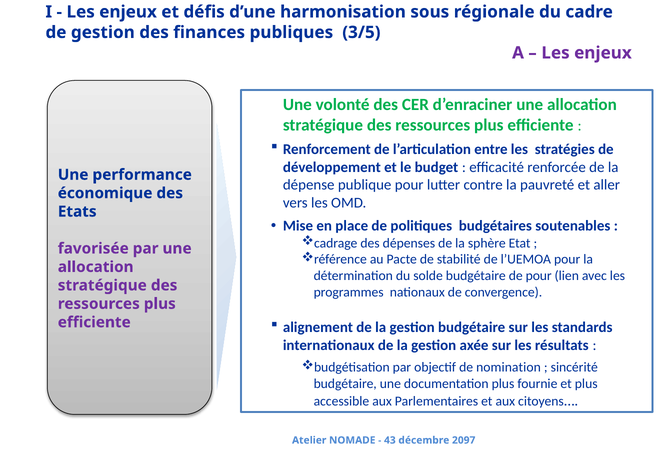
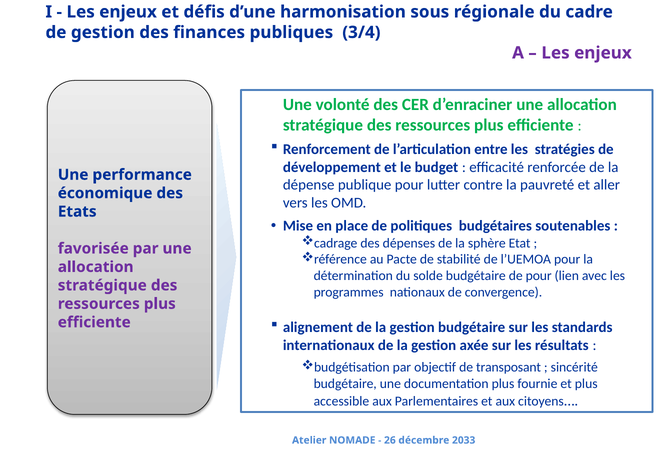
3/5: 3/5 -> 3/4
nomination: nomination -> transposant
43: 43 -> 26
2097: 2097 -> 2033
